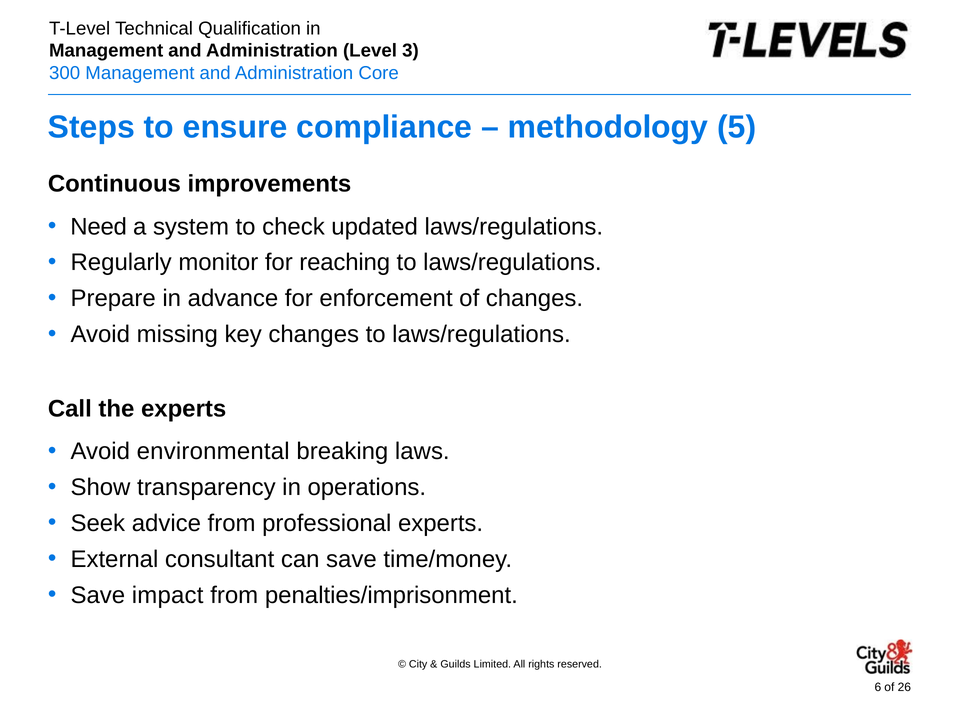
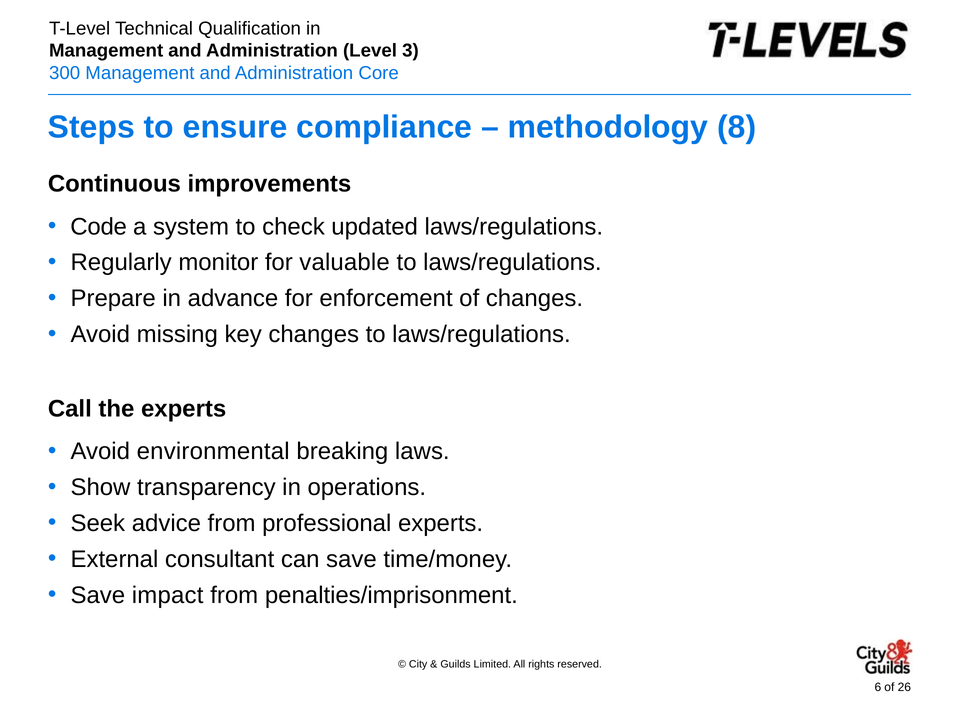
5: 5 -> 8
Need: Need -> Code
reaching: reaching -> valuable
